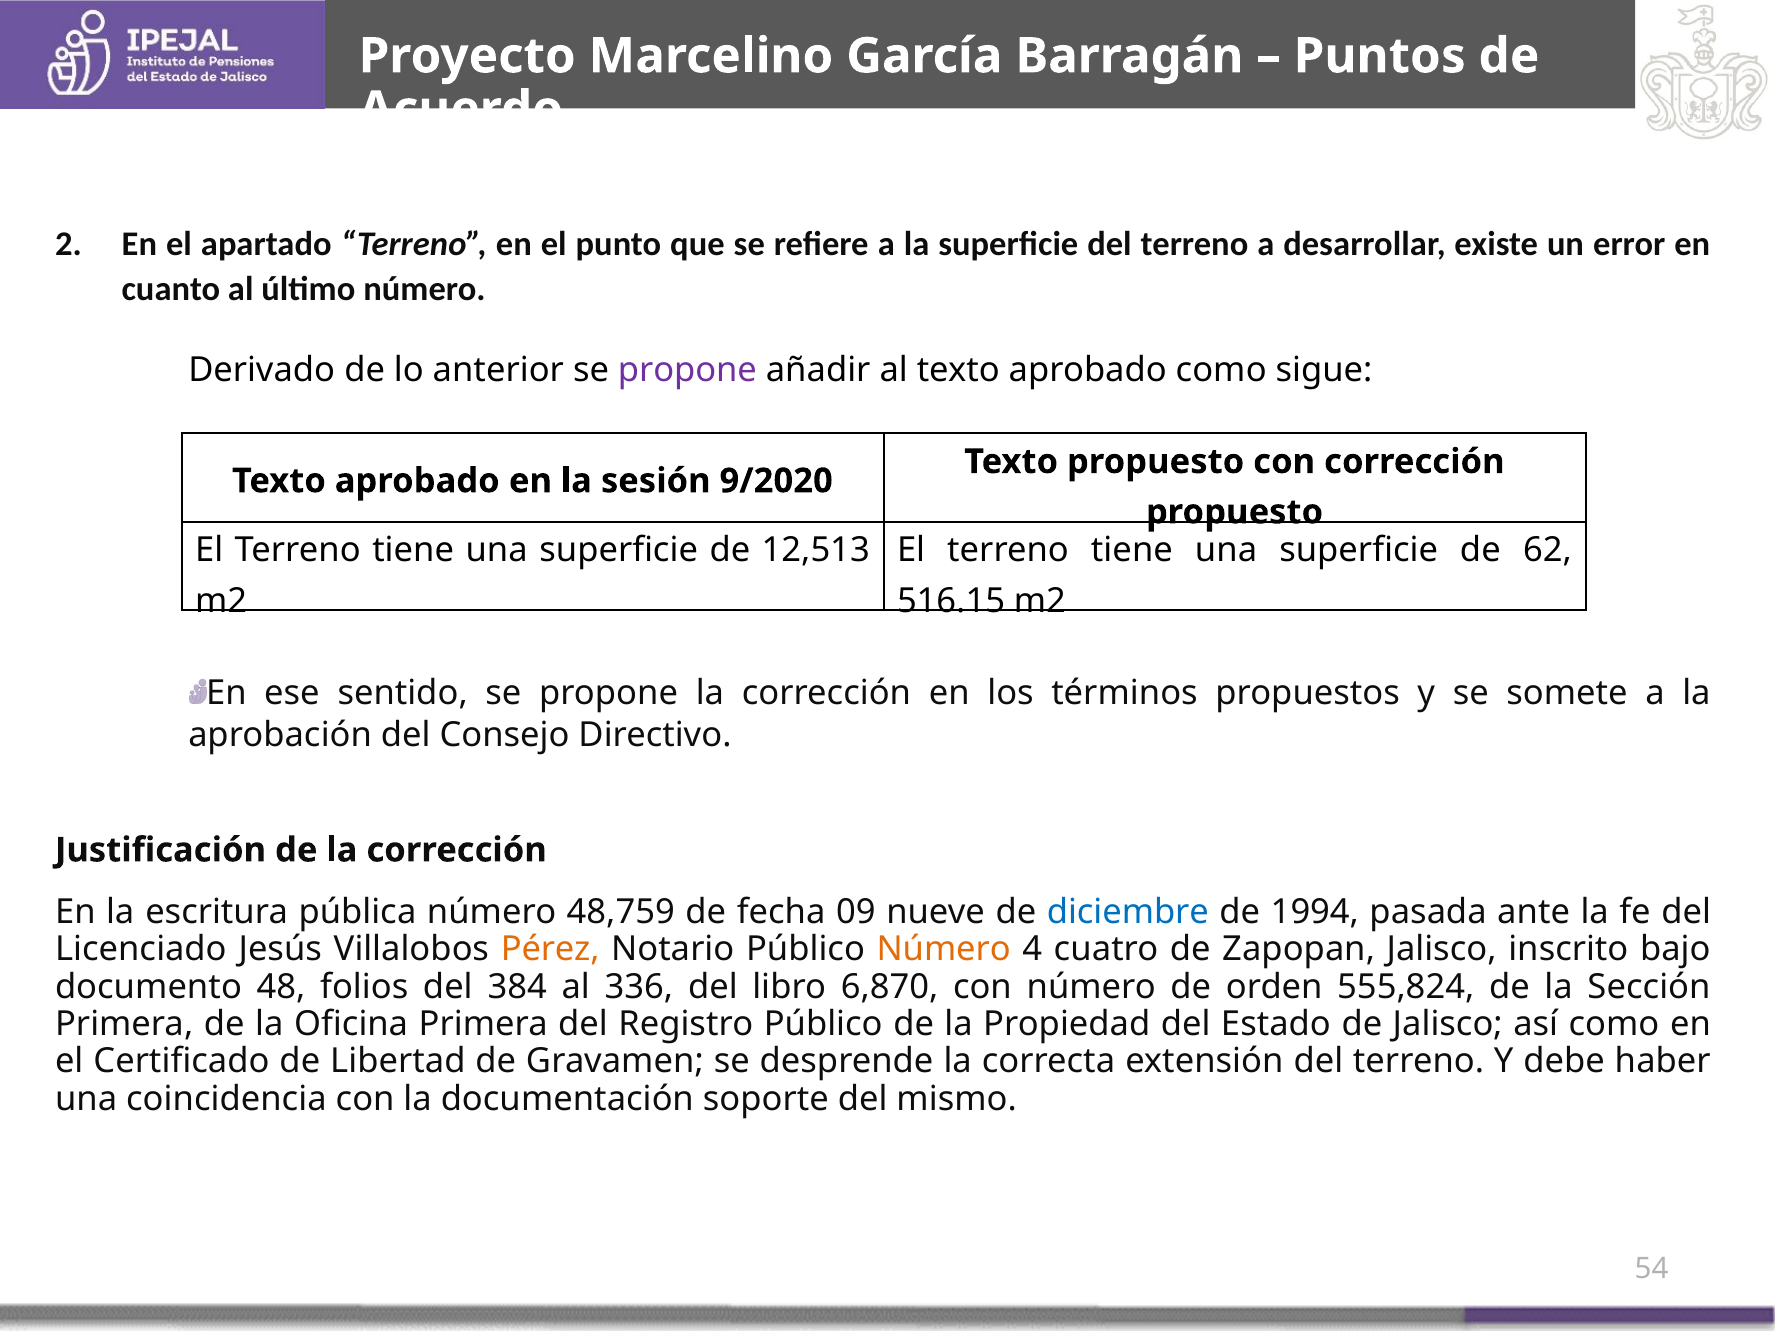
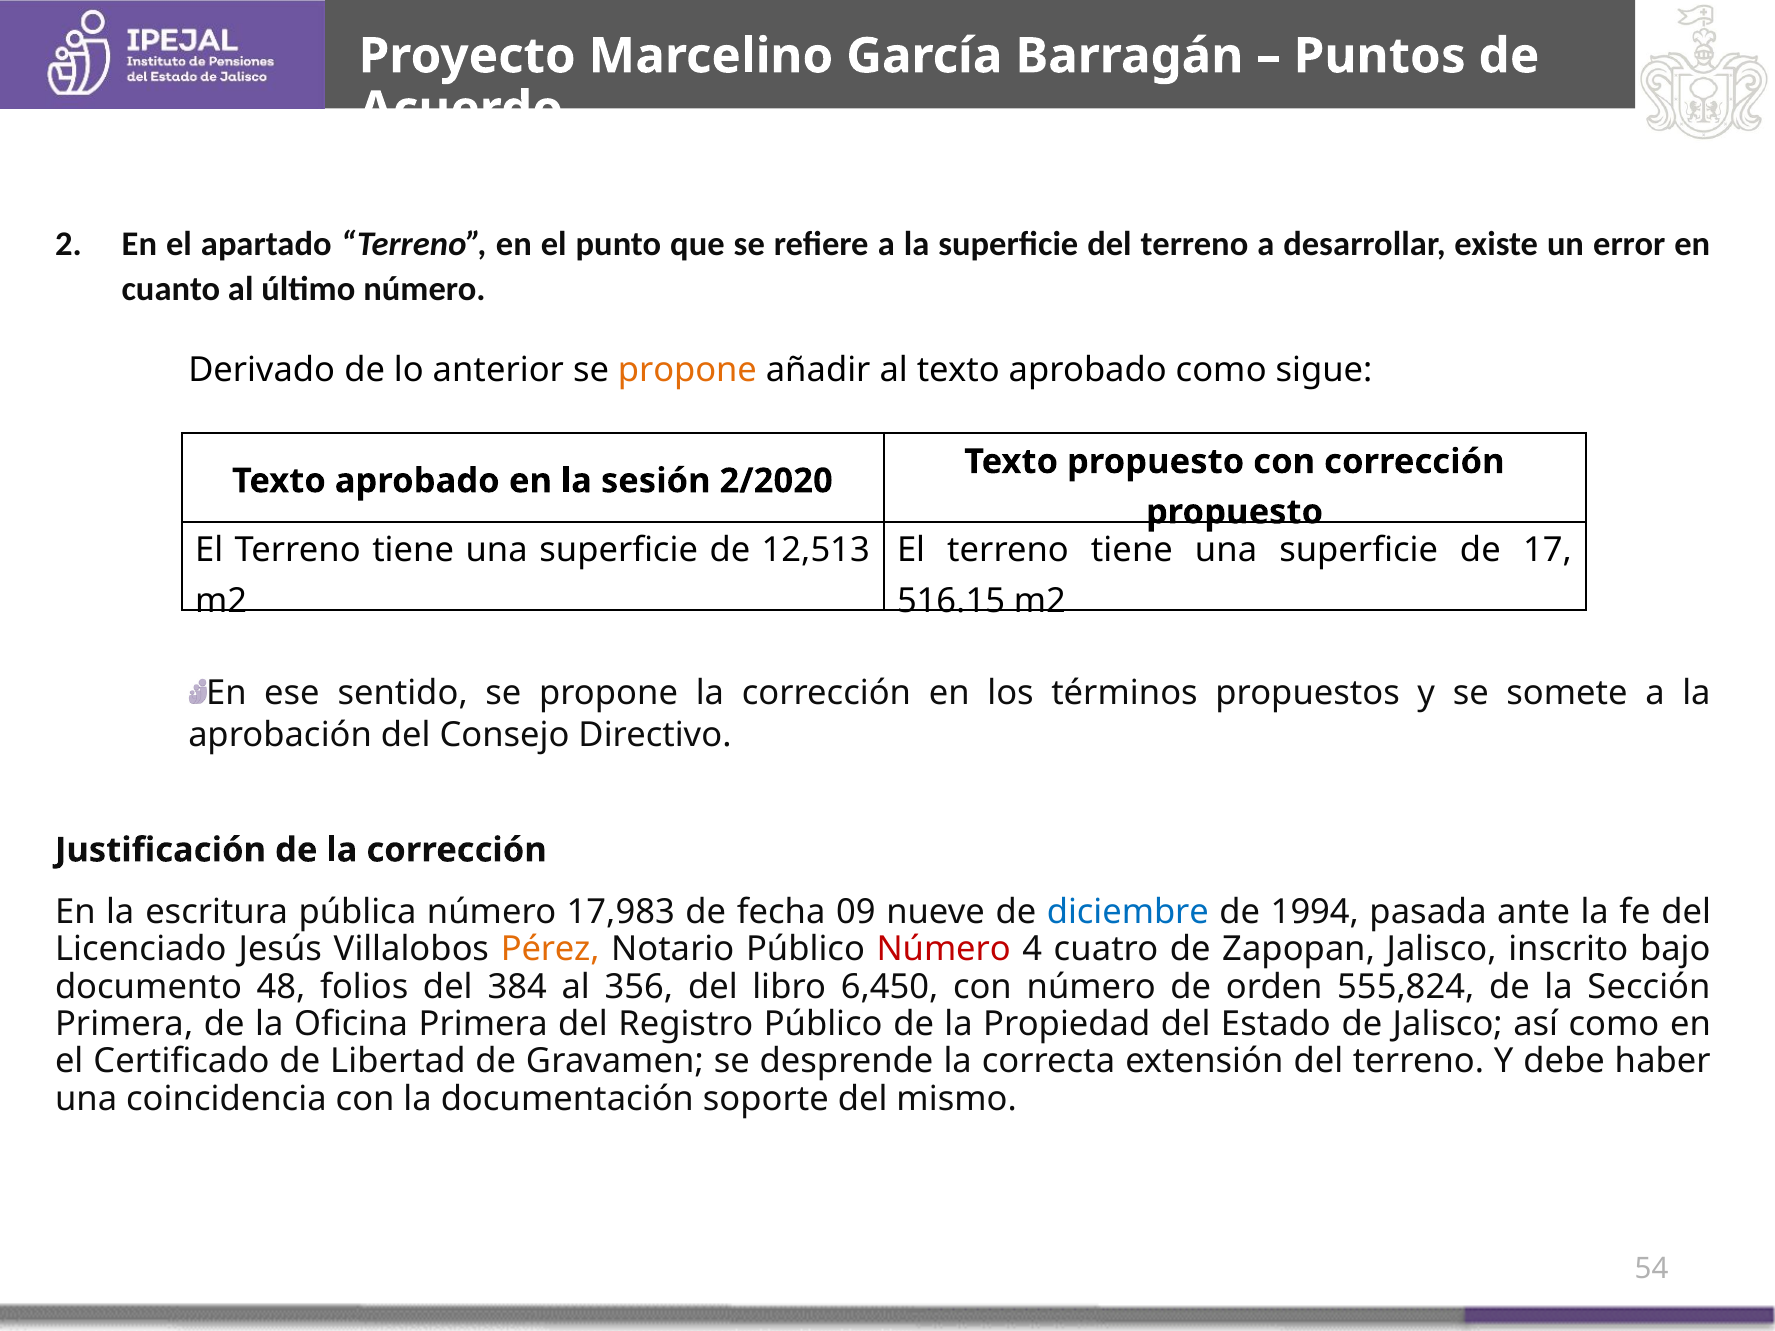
propone at (687, 371) colour: purple -> orange
9/2020: 9/2020 -> 2/2020
62: 62 -> 17
48,759: 48,759 -> 17,983
Número at (944, 950) colour: orange -> red
336: 336 -> 356
6,870: 6,870 -> 6,450
